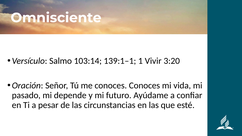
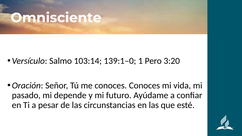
139:1–1: 139:1–1 -> 139:1–0
Vivir: Vivir -> Pero
